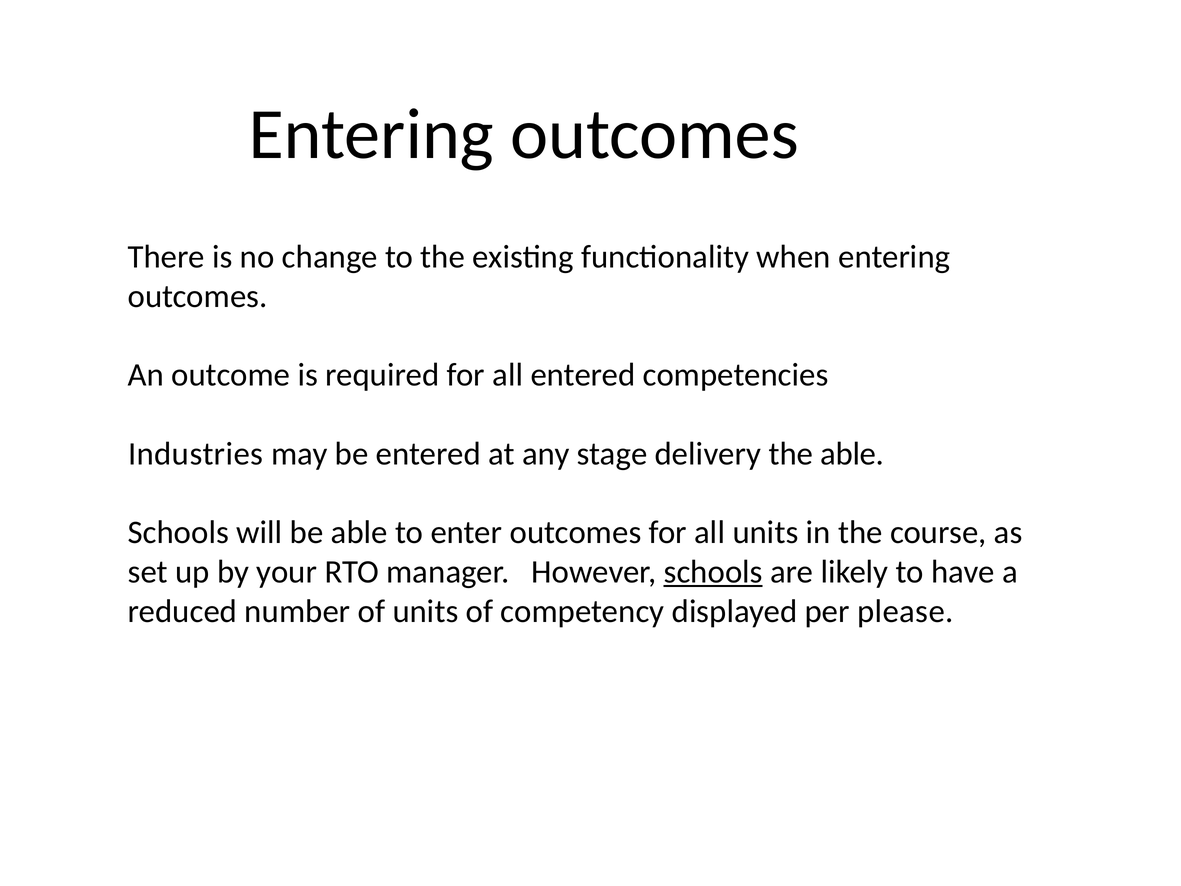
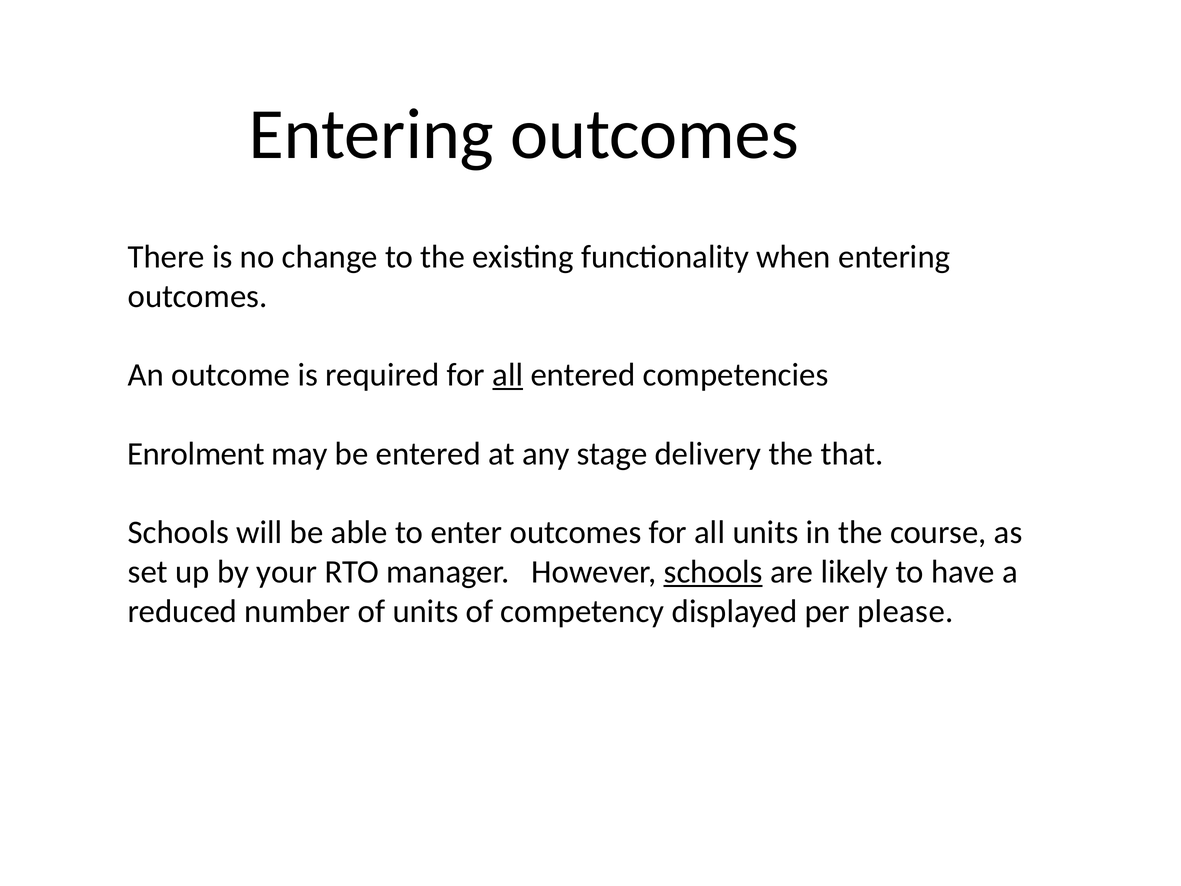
all at (508, 375) underline: none -> present
Industries: Industries -> Enrolment
the able: able -> that
